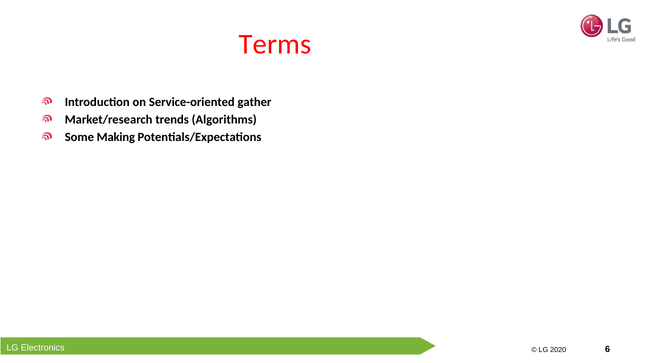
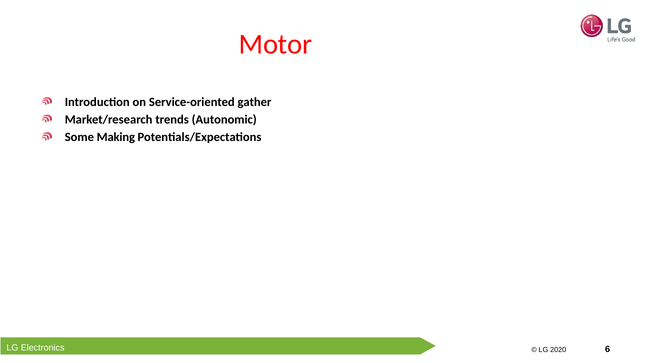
Terms: Terms -> Motor
Algorithms: Algorithms -> Autonomic
